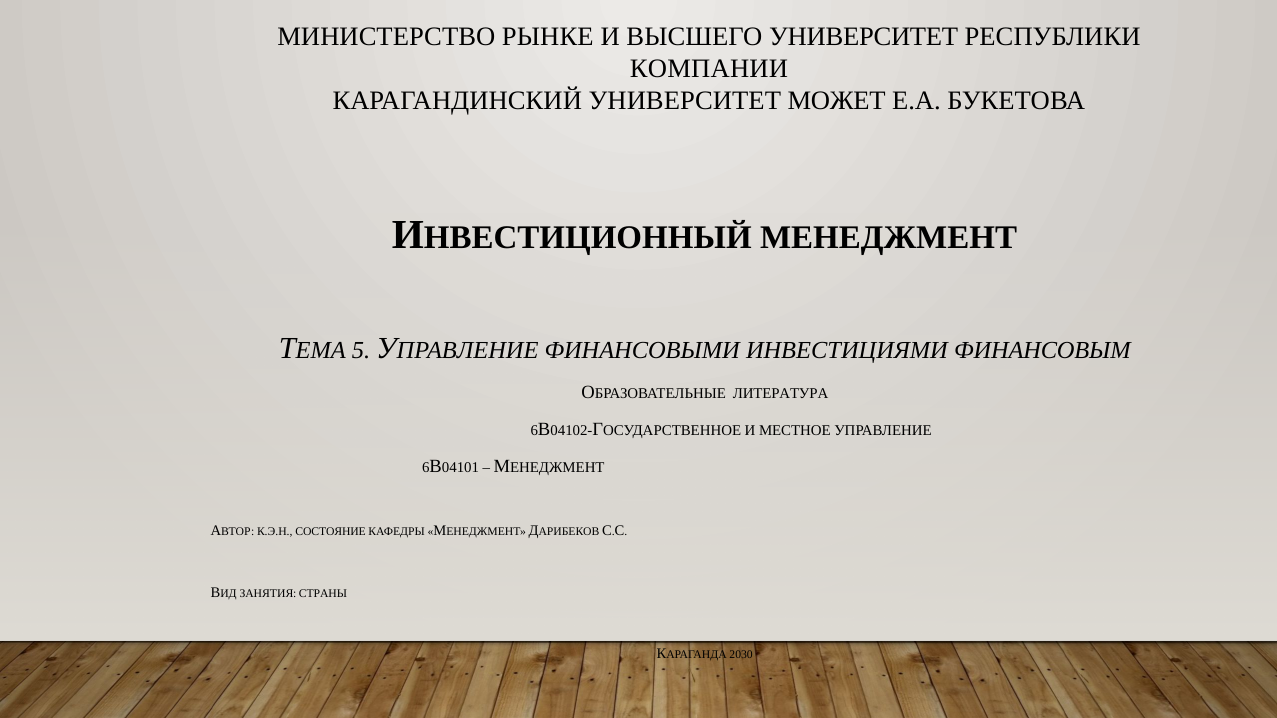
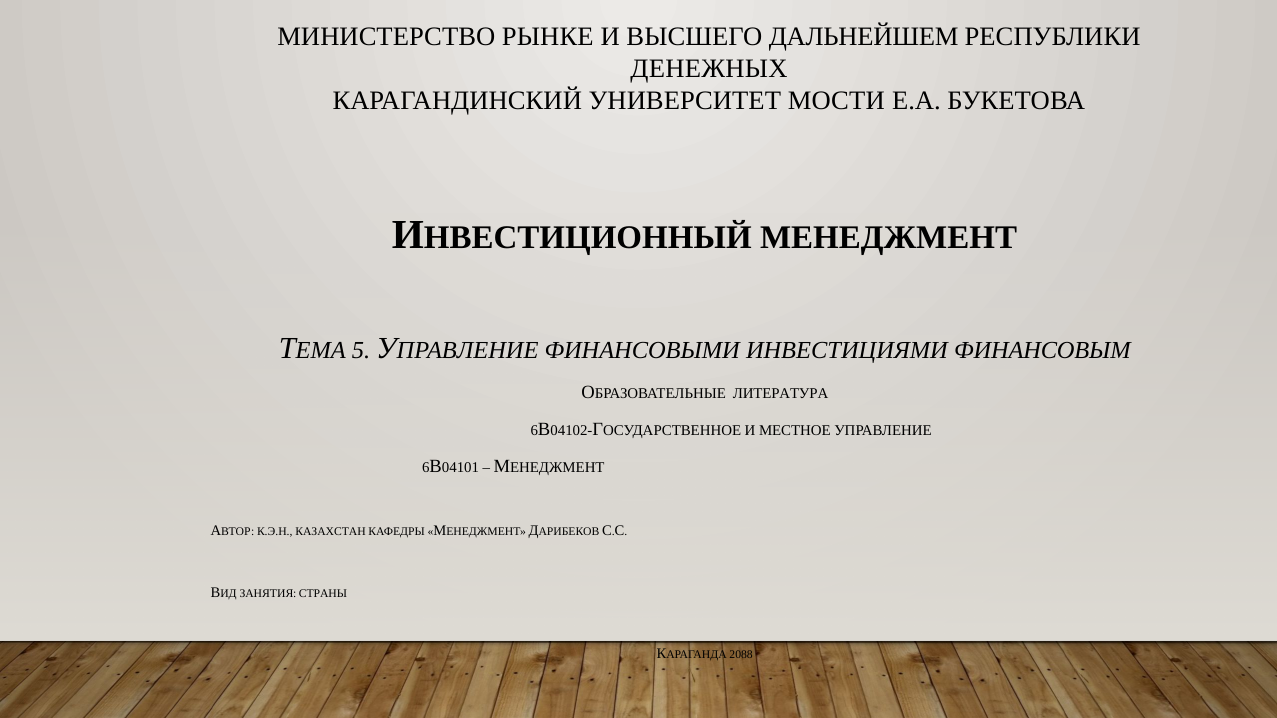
ВЫСШЕГО УНИВЕРСИТЕТ: УНИВЕРСИТЕТ -> ДАЛЬНЕЙШЕМ
КОМПАНИИ: КОМПАНИИ -> ДЕНЕЖНЫХ
МОЖЕТ: МОЖЕТ -> МОСТИ
СОСТОЯНИЕ: СОСТОЯНИЕ -> КАЗАХСТАН
2030: 2030 -> 2088
